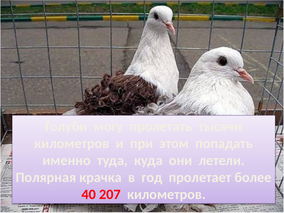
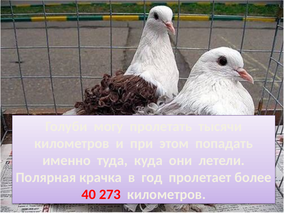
207: 207 -> 273
